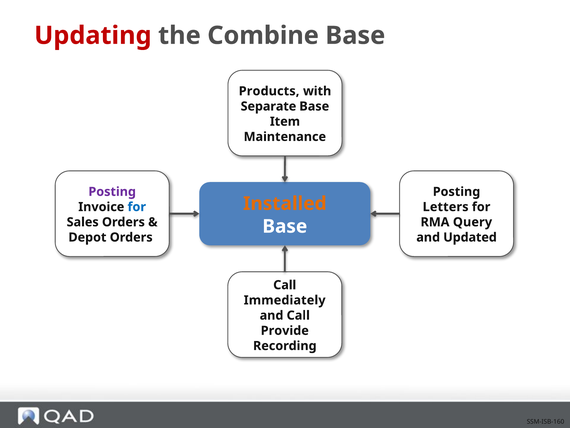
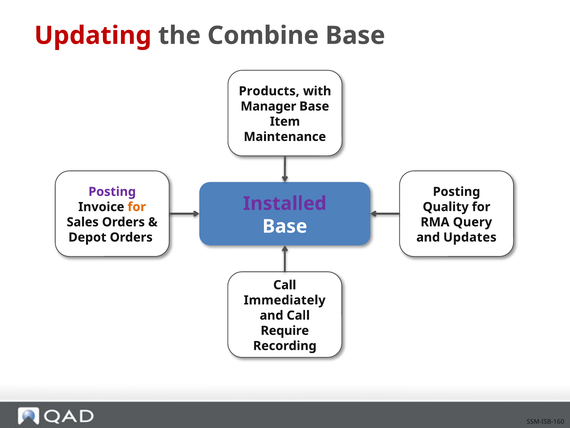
Separate: Separate -> Manager
Installed colour: orange -> purple
for at (137, 207) colour: blue -> orange
Letters: Letters -> Quality
Updated: Updated -> Updates
Provide: Provide -> Require
